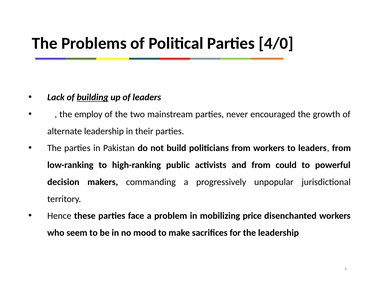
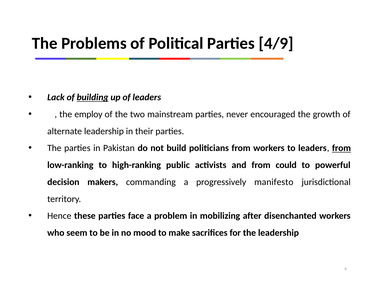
4/0: 4/0 -> 4/9
from at (341, 148) underline: none -> present
unpopular: unpopular -> manifesto
price: price -> after
